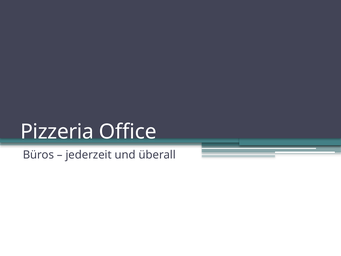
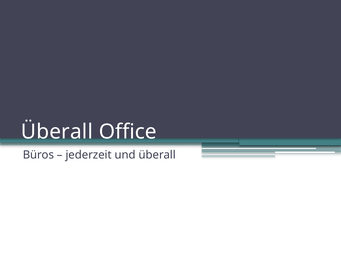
Pizzeria at (57, 132): Pizzeria -> Überall
